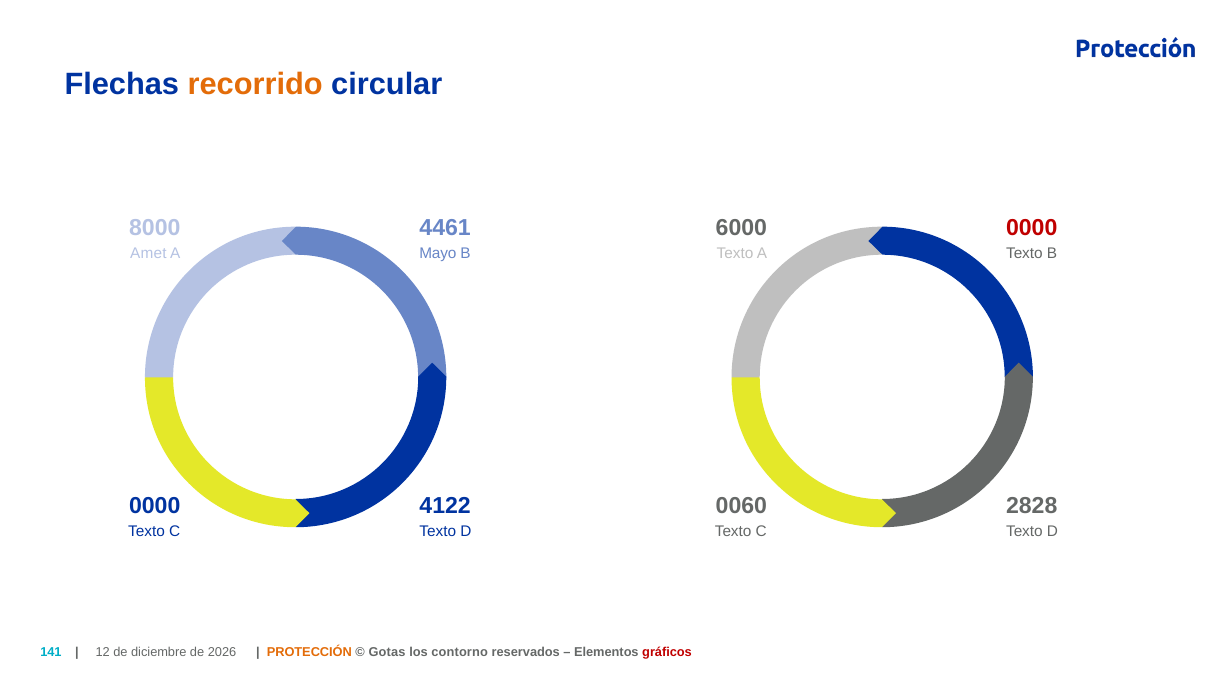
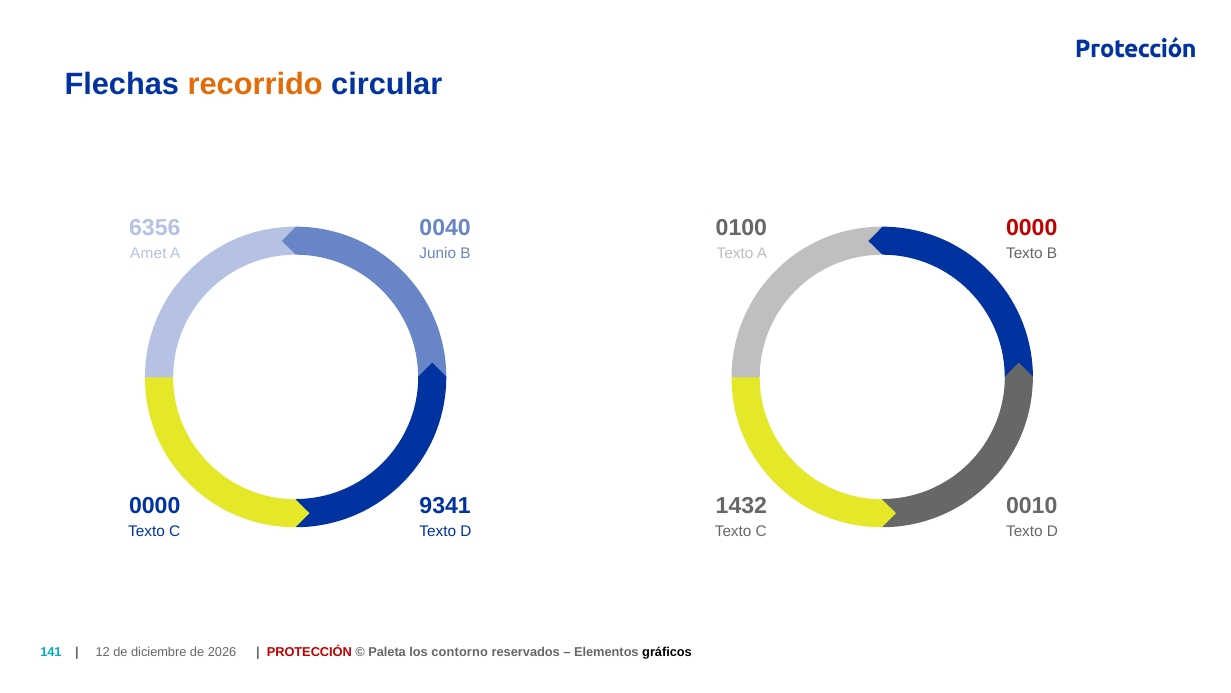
8000: 8000 -> 6356
4461: 4461 -> 0040
6000: 6000 -> 0100
Mayo: Mayo -> Junio
4122: 4122 -> 9341
0060: 0060 -> 1432
2828: 2828 -> 0010
PROTECCIÓN colour: orange -> red
Gotas: Gotas -> Paleta
gráficos colour: red -> black
